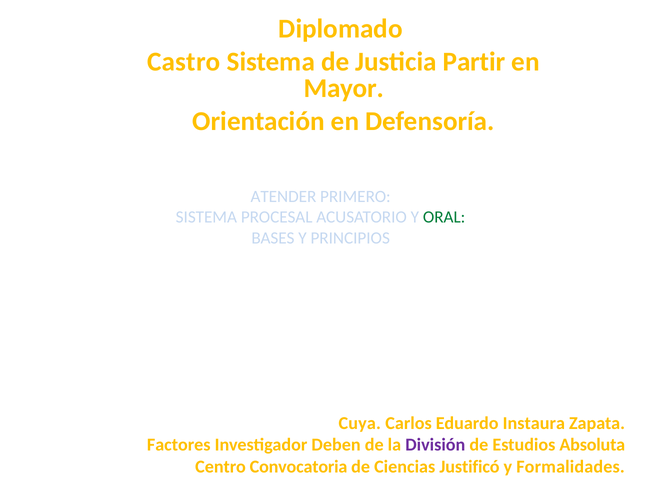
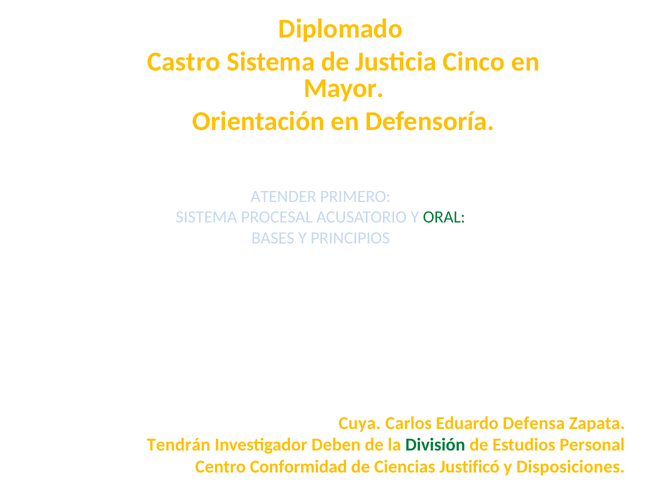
Partir: Partir -> Cinco
Instaura: Instaura -> Defensa
Factores: Factores -> Tendrán
División colour: purple -> green
Absoluta: Absoluta -> Personal
Convocatoria: Convocatoria -> Conformidad
Formalidades: Formalidades -> Disposiciones
